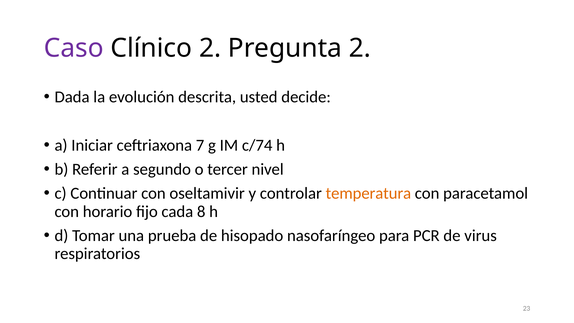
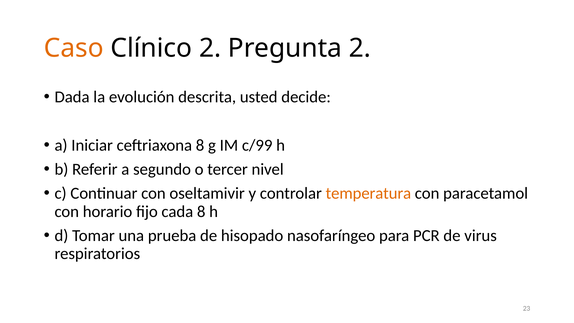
Caso colour: purple -> orange
ceftriaxona 7: 7 -> 8
c/74: c/74 -> c/99
